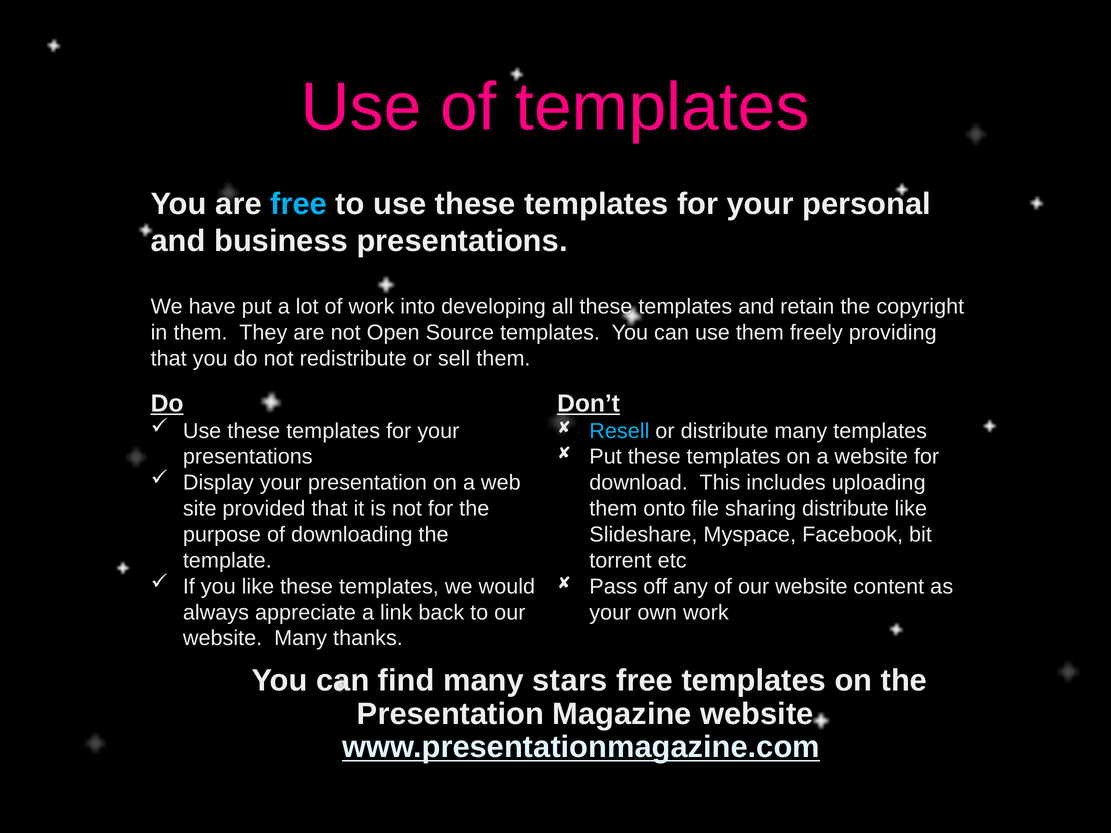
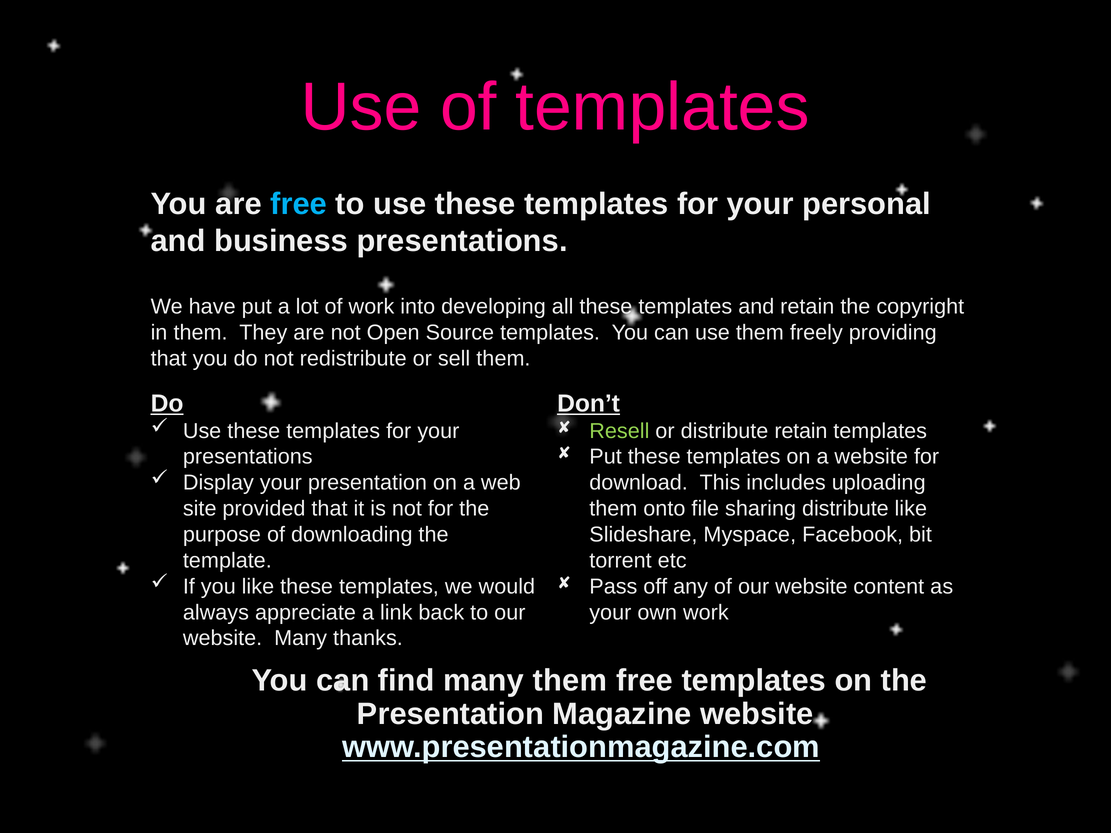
Resell colour: light blue -> light green
distribute many: many -> retain
many stars: stars -> them
